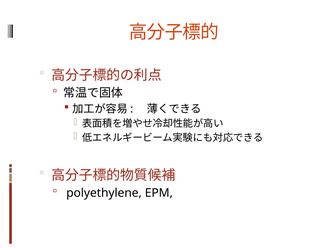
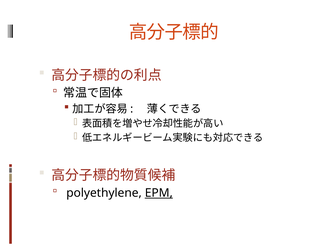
EPM underline: none -> present
